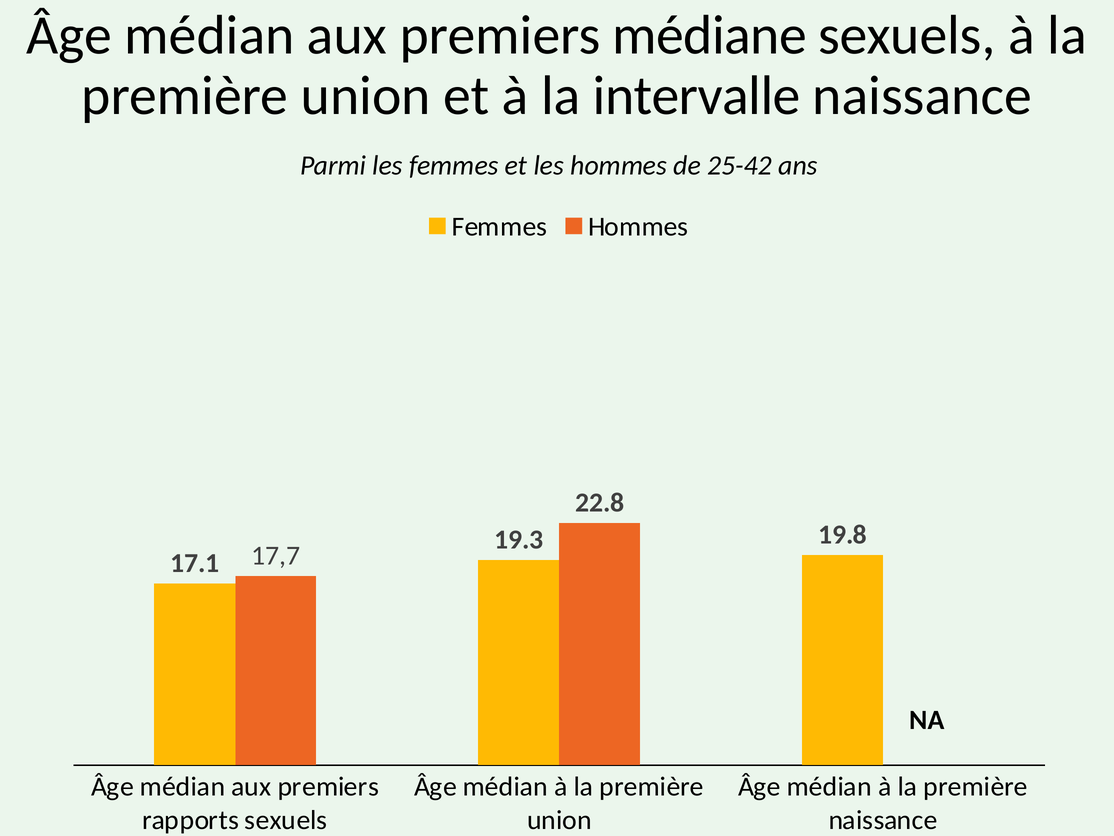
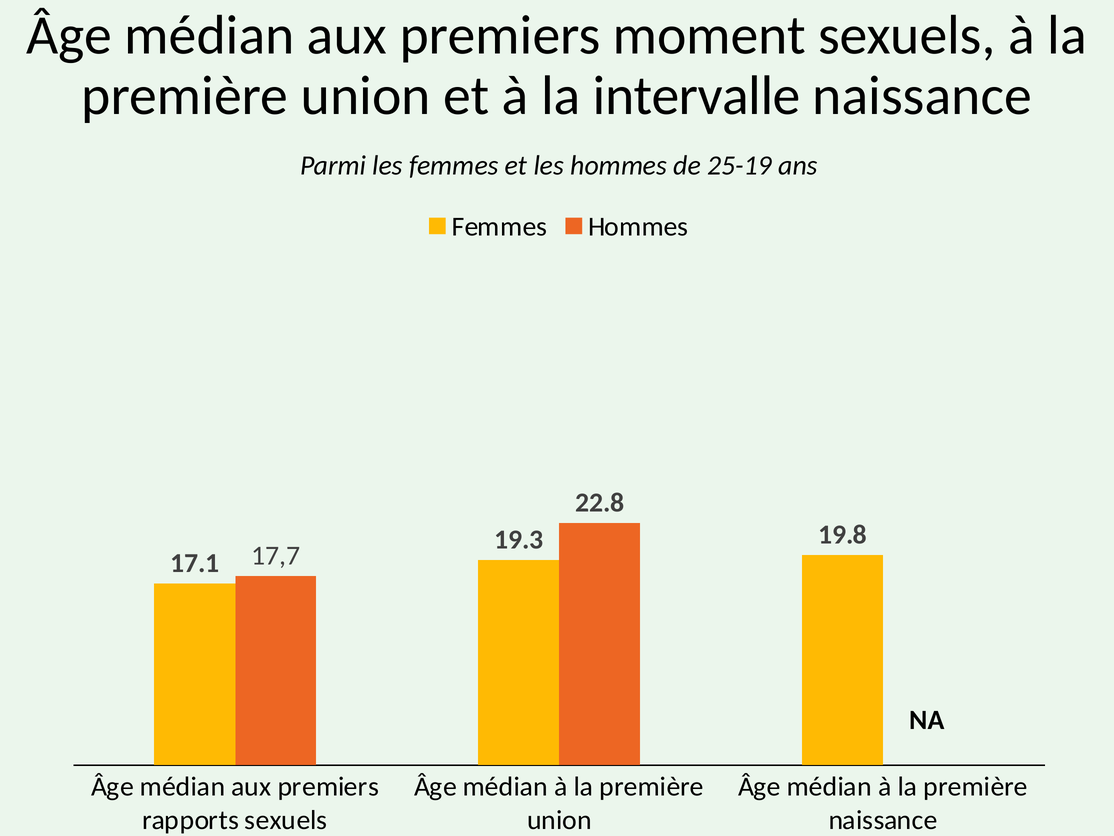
médiane: médiane -> moment
25-42: 25-42 -> 25-19
